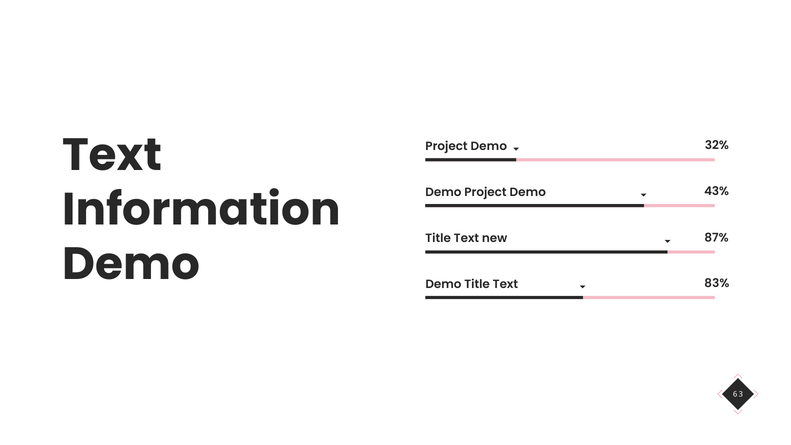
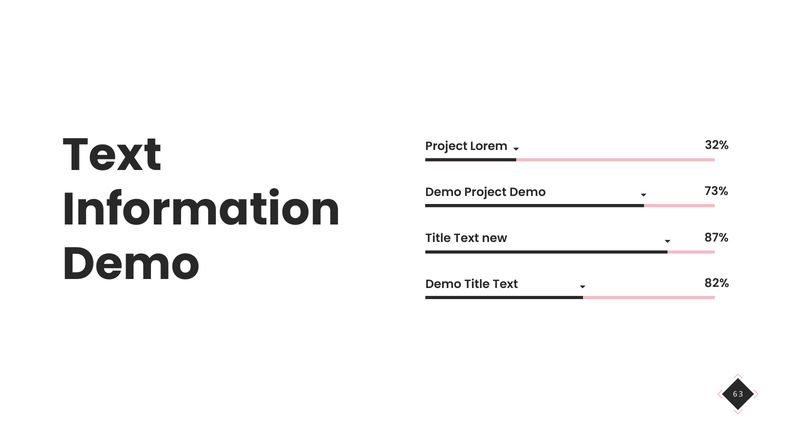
Demo at (489, 146): Demo -> Lorem
43%: 43% -> 73%
83%: 83% -> 82%
